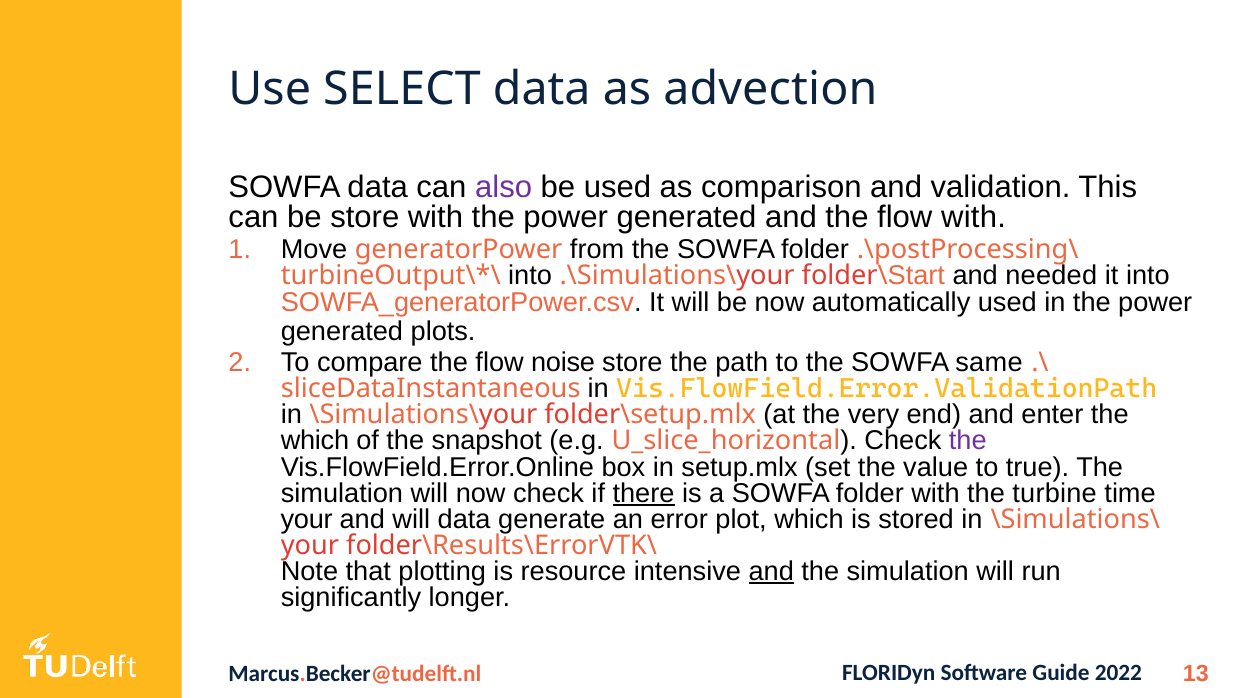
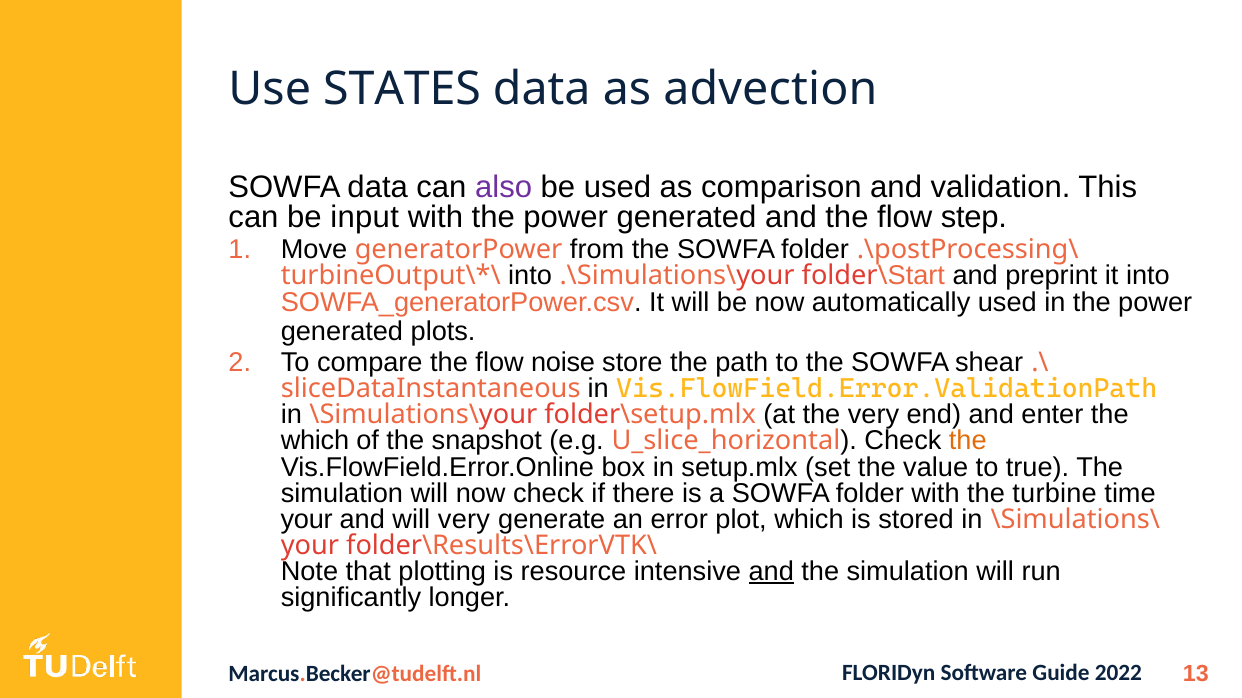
SELECT: SELECT -> STATES
be store: store -> input
flow with: with -> step
needed: needed -> preprint
same: same -> shear
the at (968, 441) colour: purple -> orange
there underline: present -> none
will data: data -> very
